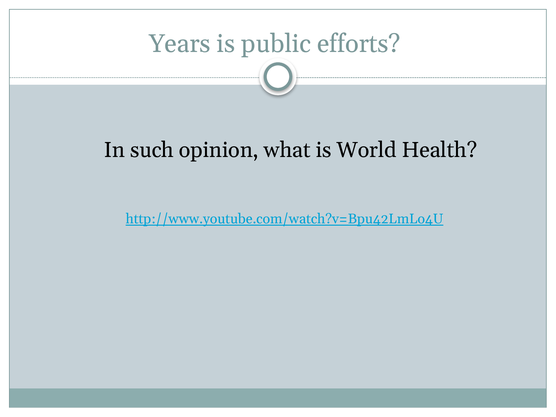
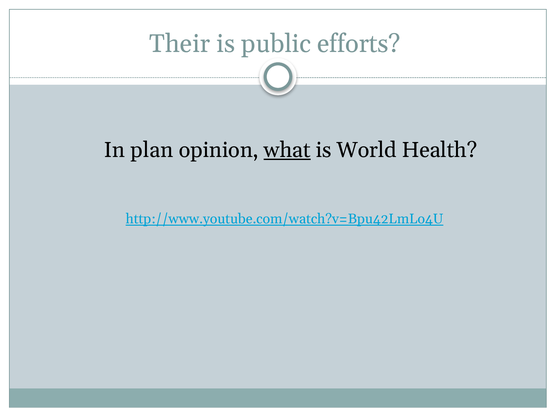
Years: Years -> Their
such: such -> plan
what underline: none -> present
